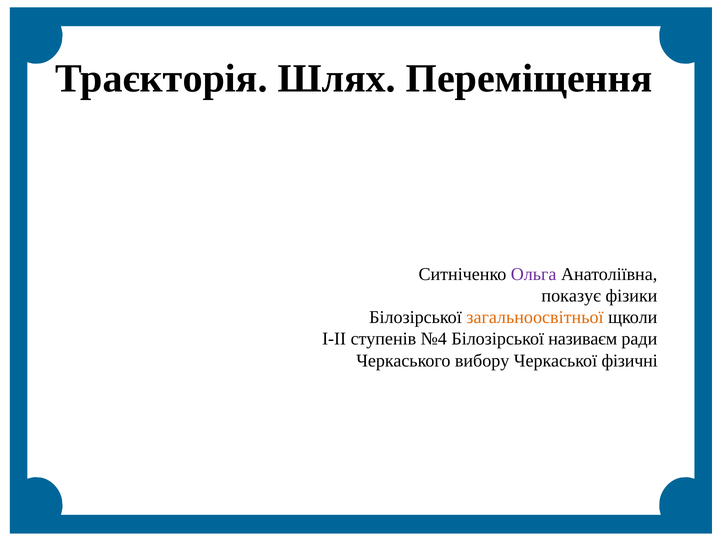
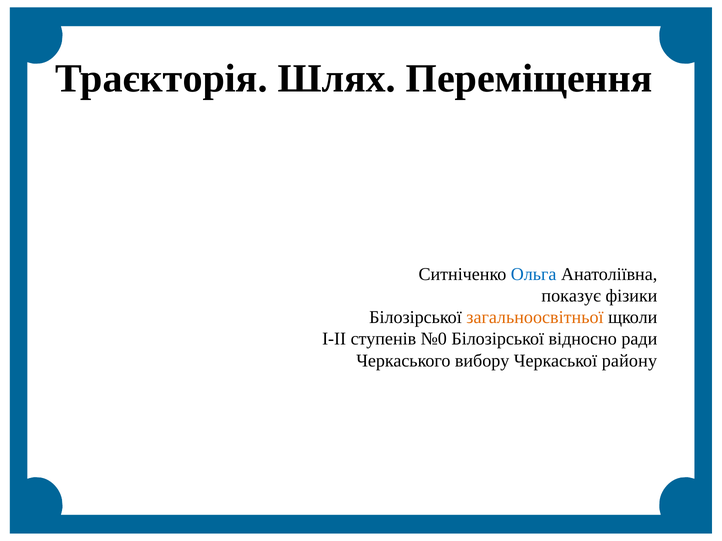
Ольга colour: purple -> blue
№4: №4 -> №0
називаєм: називаєм -> відносно
фізичні: фізичні -> району
